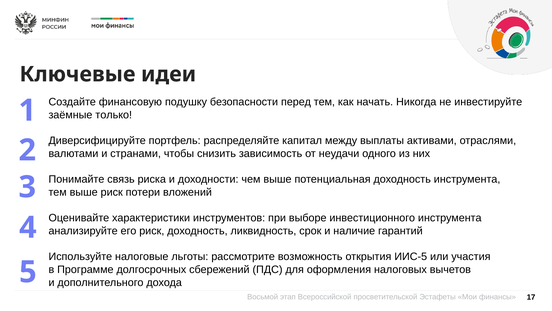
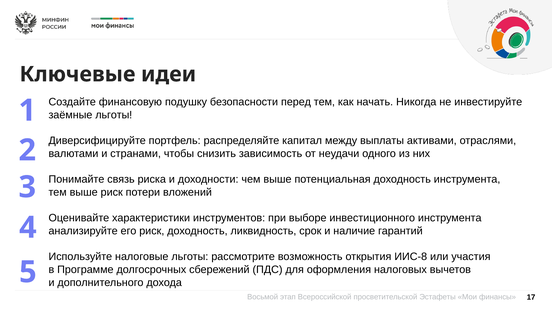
заёмные только: только -> льготы
ИИС-5: ИИС-5 -> ИИС-8
